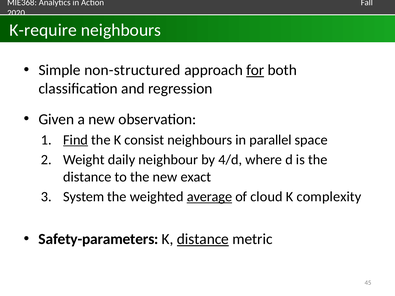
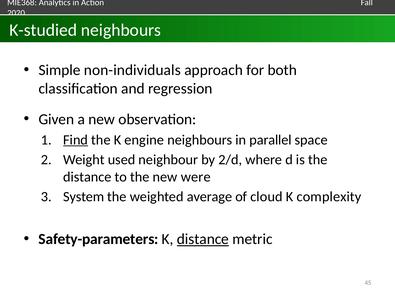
K-require: K-require -> K-studied
non-structured: non-structured -> non-individuals
for underline: present -> none
consist: consist -> engine
daily: daily -> used
4/d: 4/d -> 2/d
exact: exact -> were
average underline: present -> none
